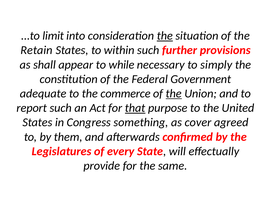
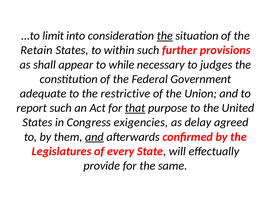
simply: simply -> judges
commerce: commerce -> restrictive
the at (174, 94) underline: present -> none
something: something -> exigencies
cover: cover -> delay
and at (94, 137) underline: none -> present
